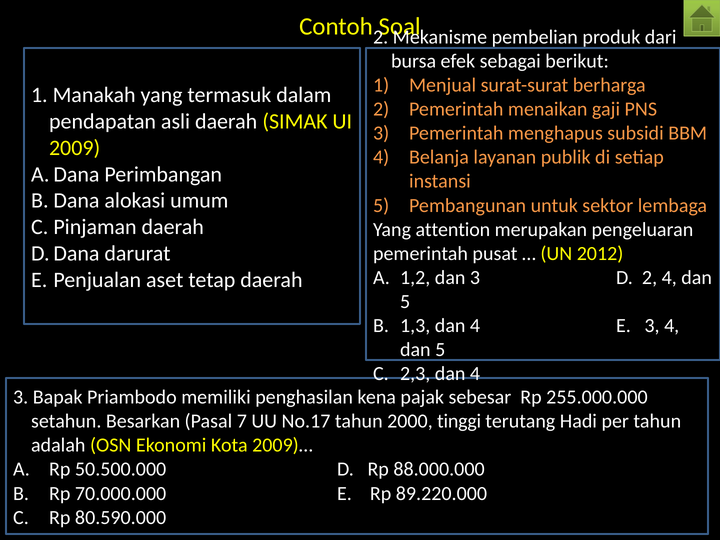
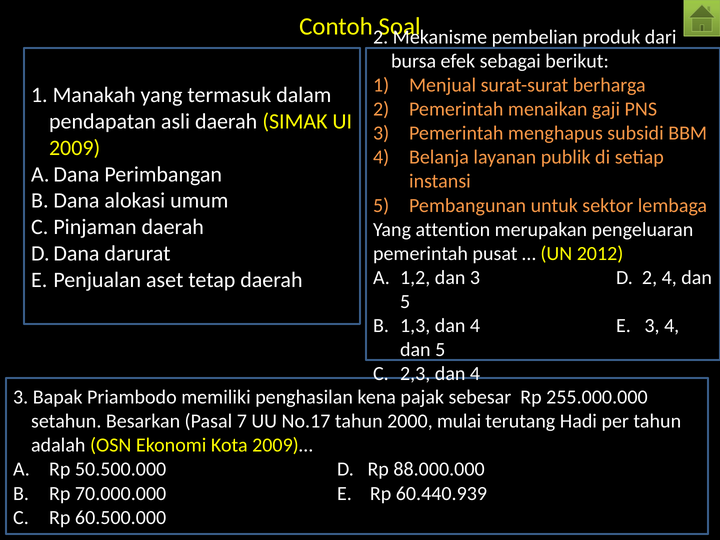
tinggi: tinggi -> mulai
89.220.000: 89.220.000 -> 60.440.939
80.590.000: 80.590.000 -> 60.500.000
